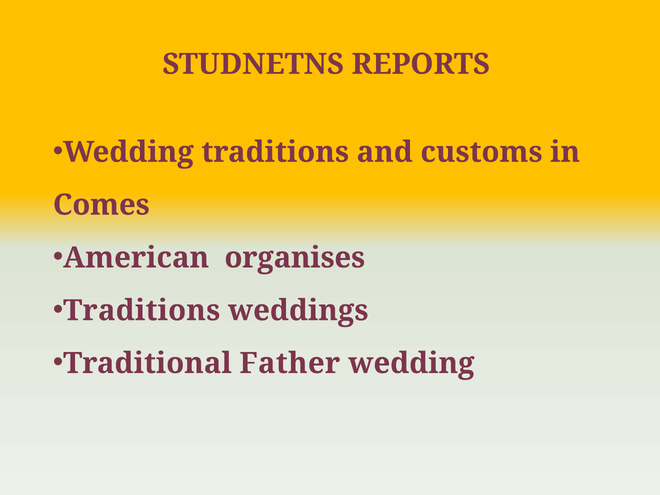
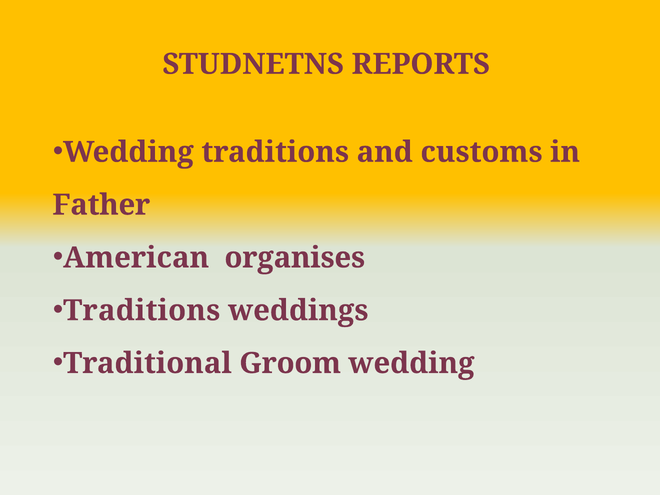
Comes: Comes -> Father
Father: Father -> Groom
